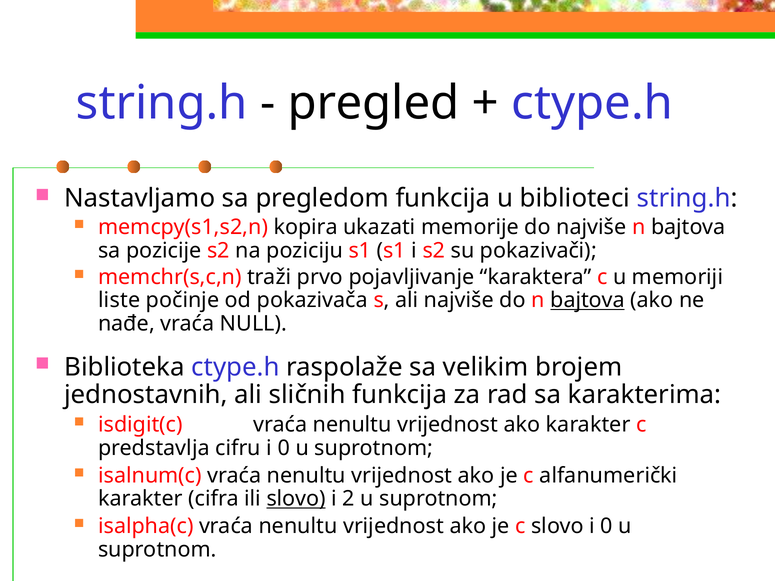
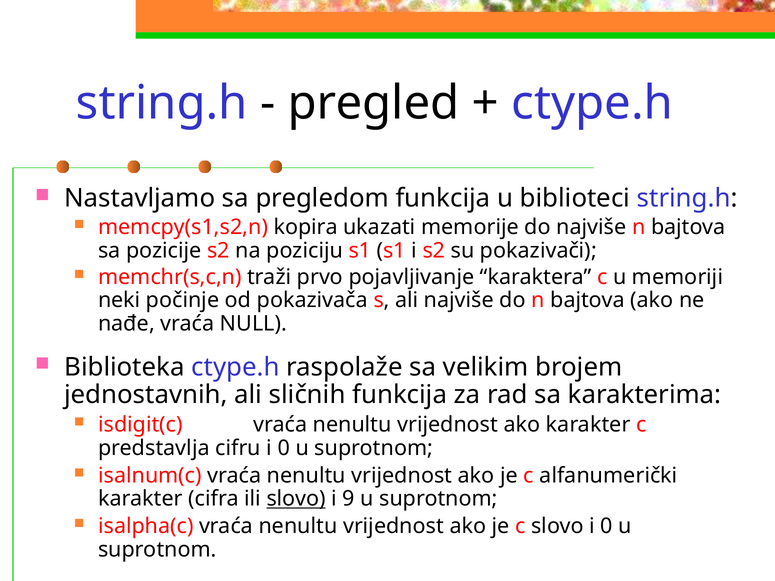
liste: liste -> neki
bajtova at (588, 300) underline: present -> none
2: 2 -> 9
